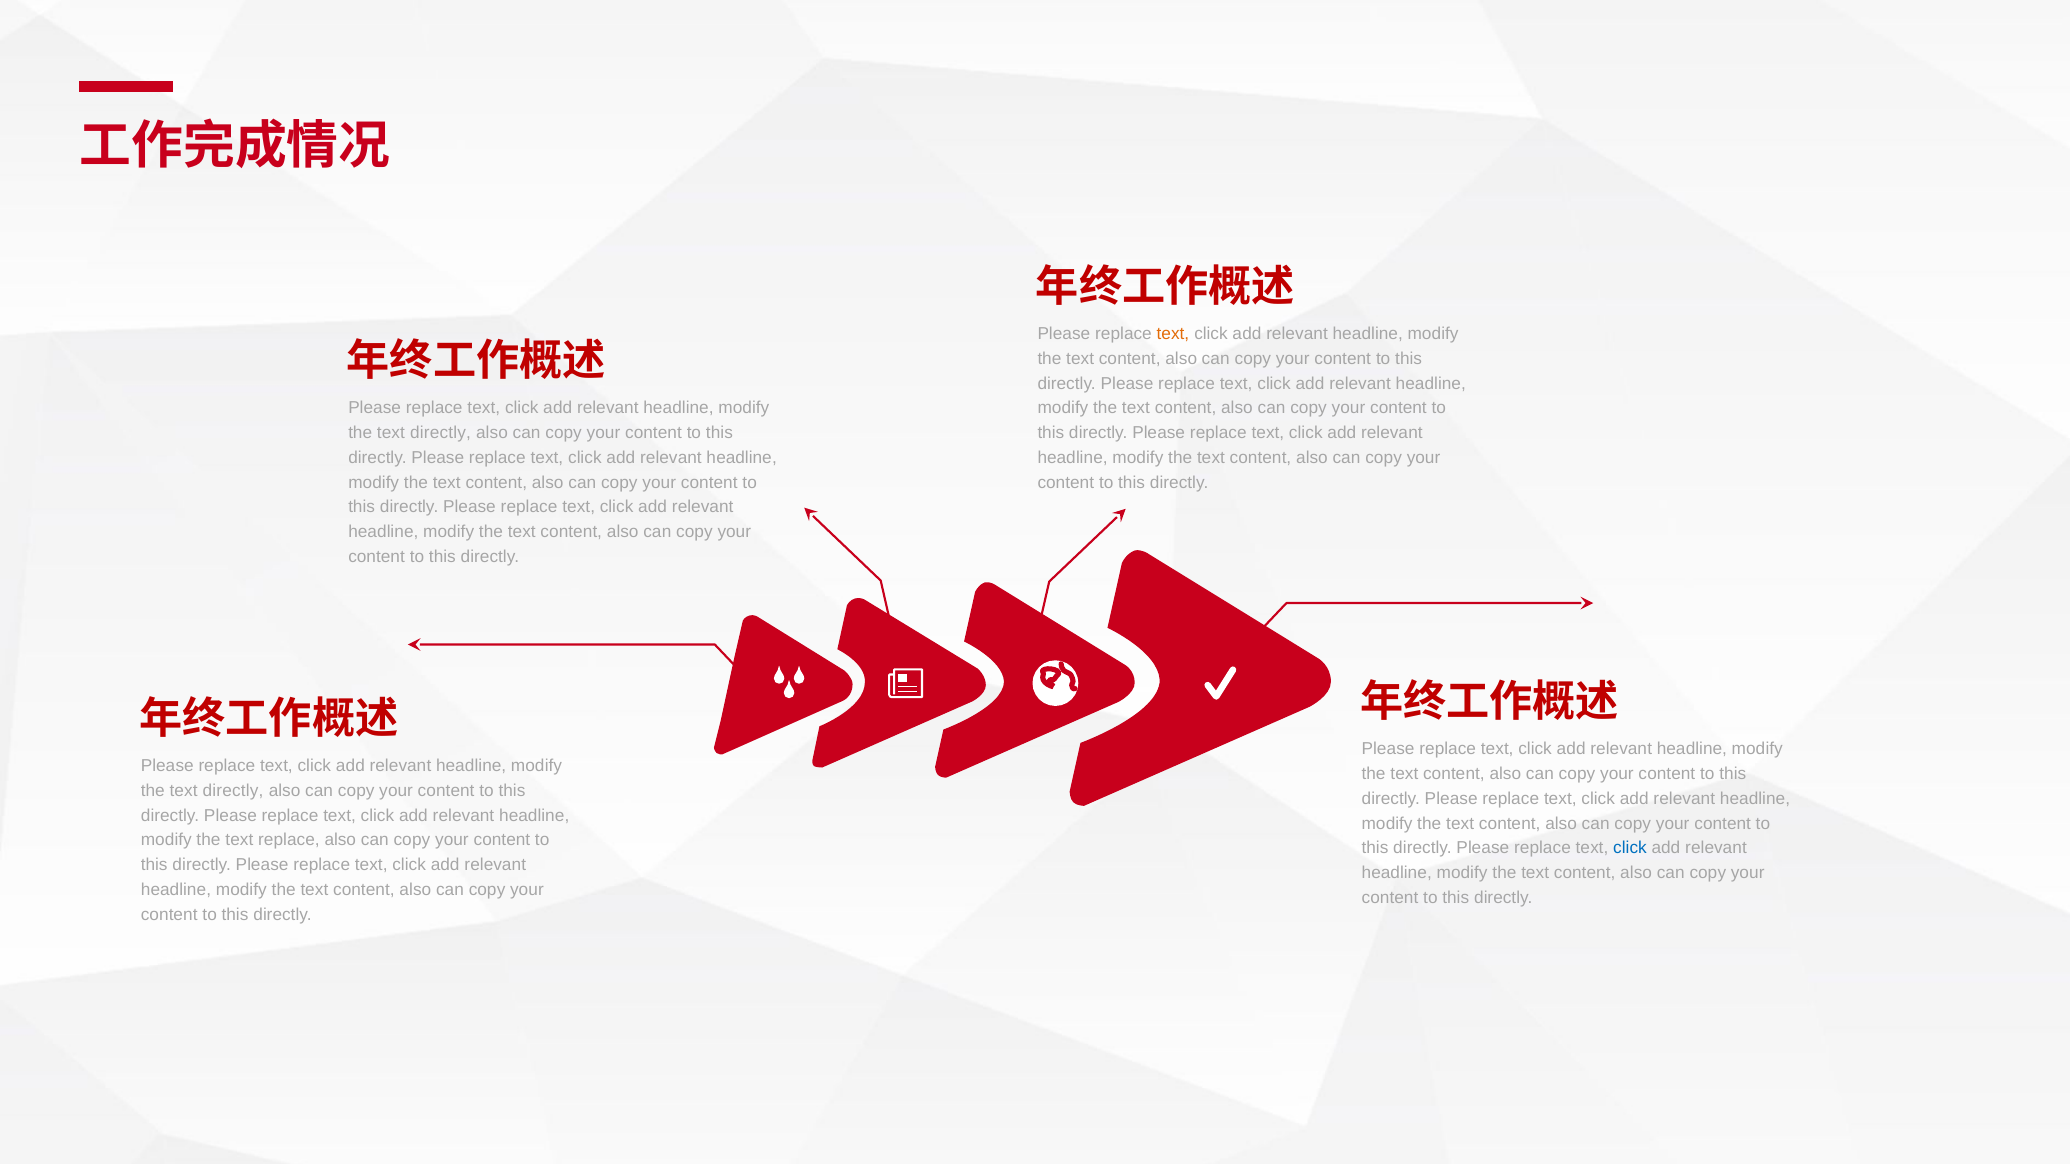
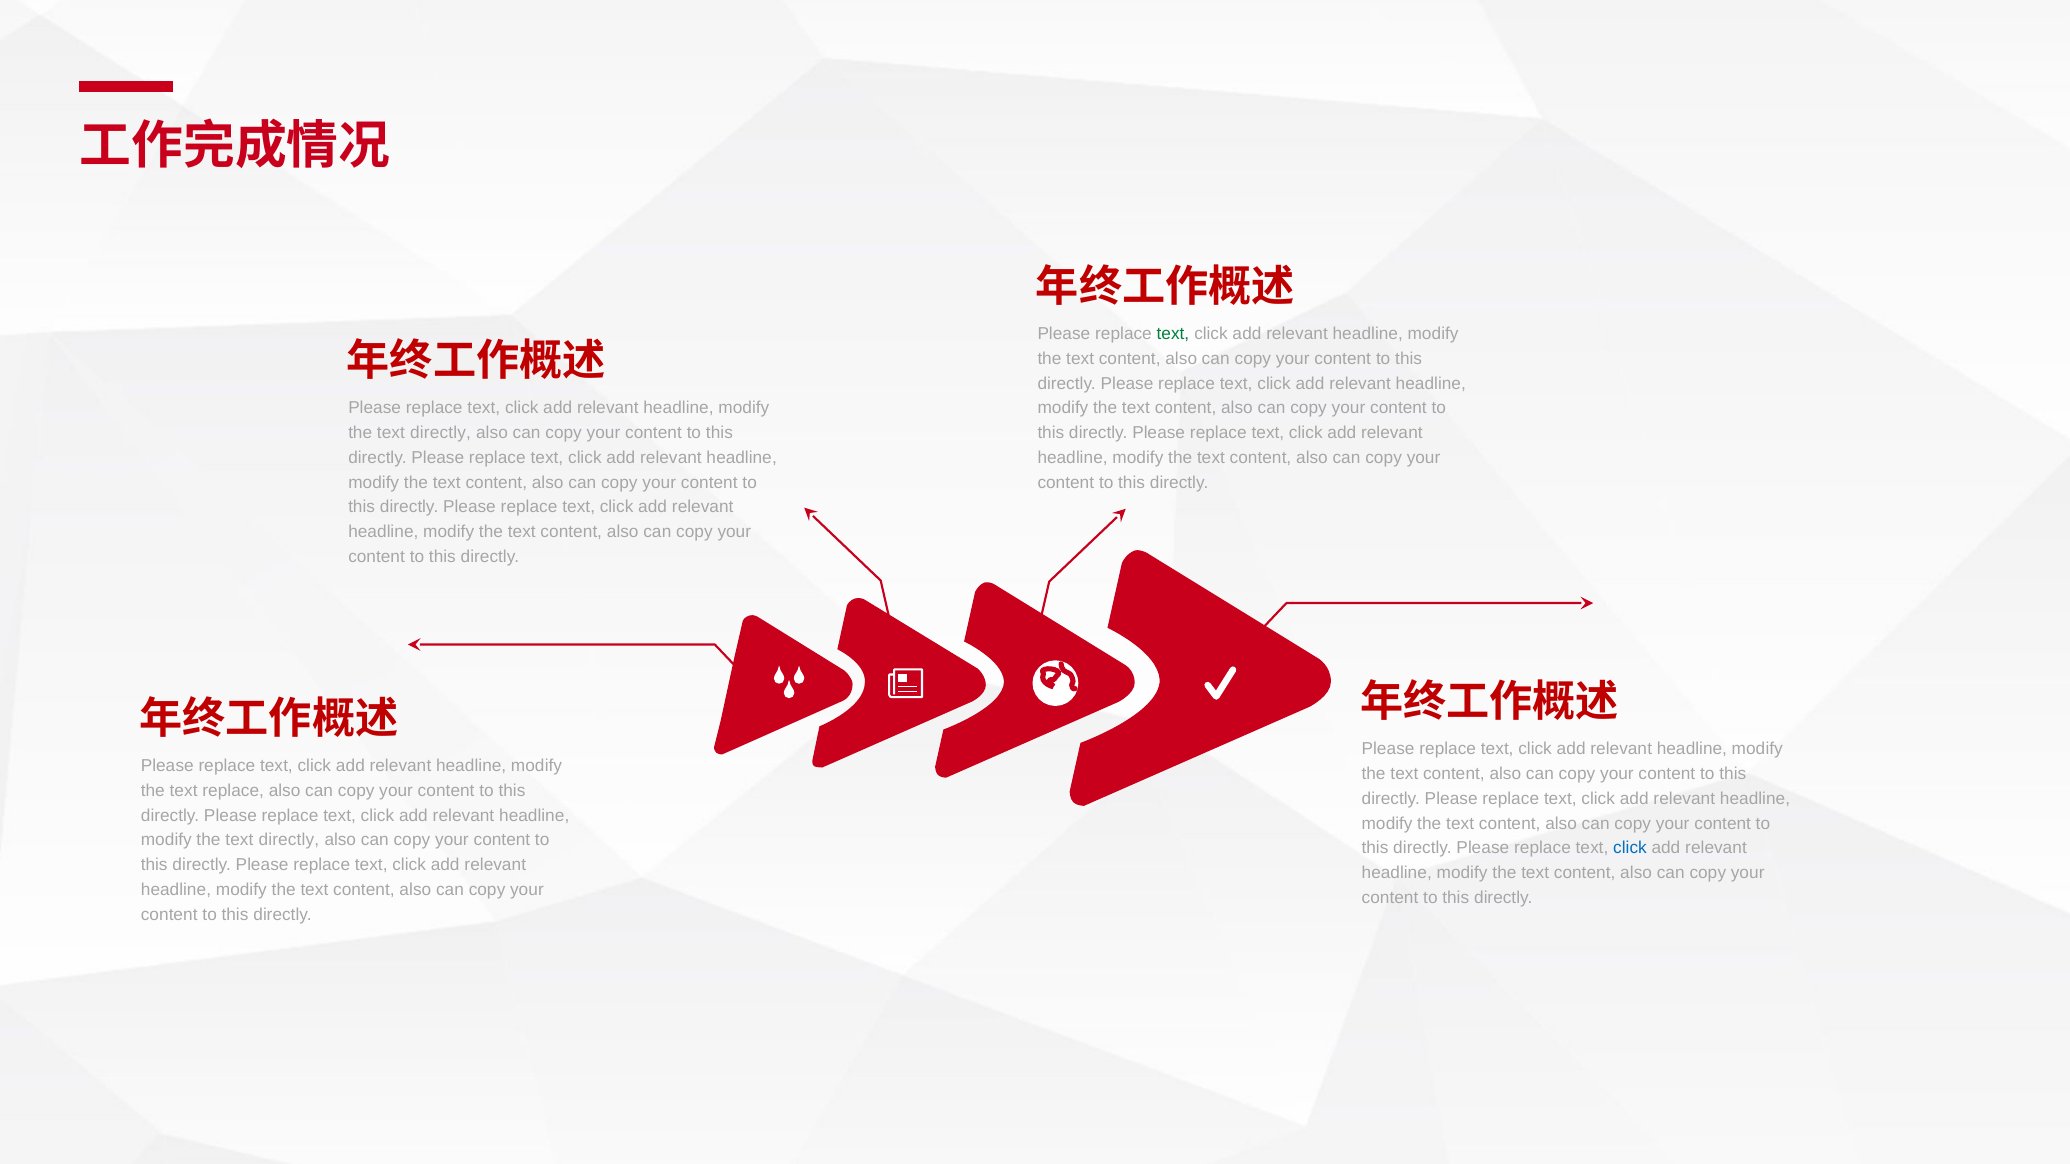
text at (1173, 334) colour: orange -> green
directly at (233, 791): directly -> replace
replace at (289, 840): replace -> directly
